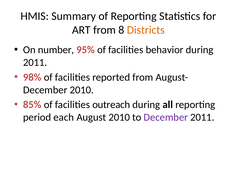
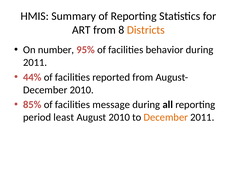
98%: 98% -> 44%
outreach: outreach -> message
each: each -> least
December at (166, 117) colour: purple -> orange
